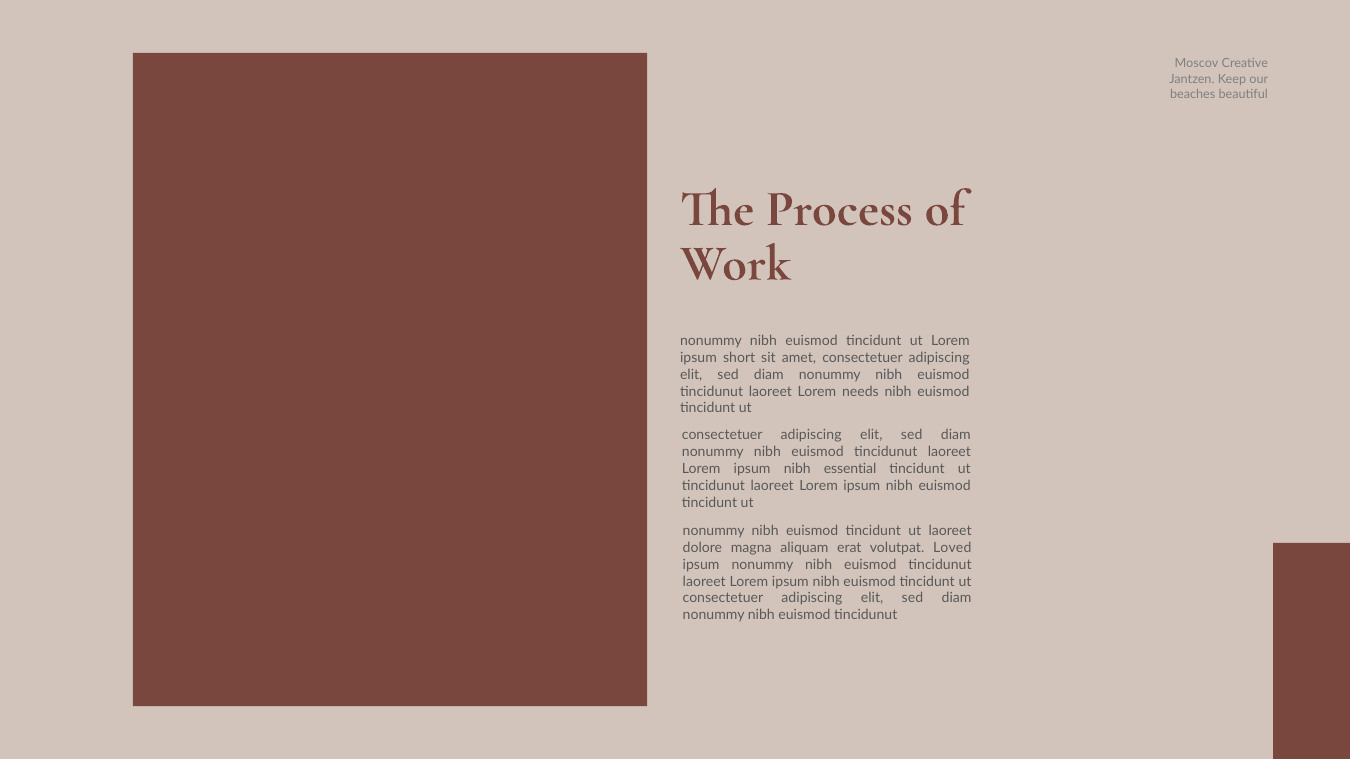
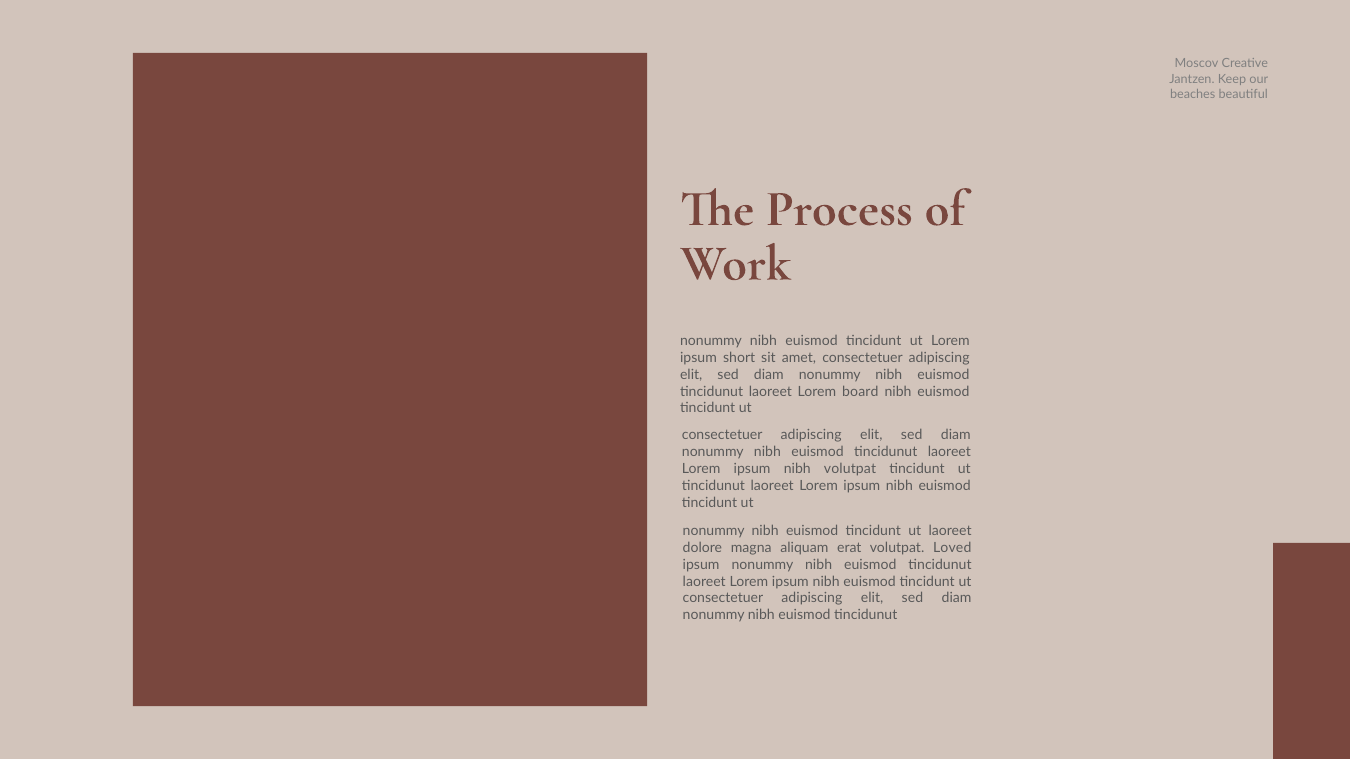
needs: needs -> board
nibh essential: essential -> volutpat
